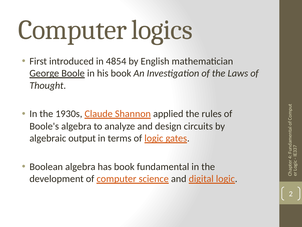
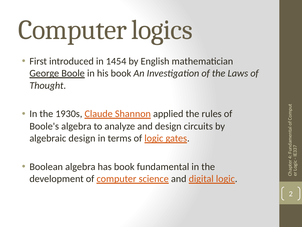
4854: 4854 -> 1454
algebraic output: output -> design
